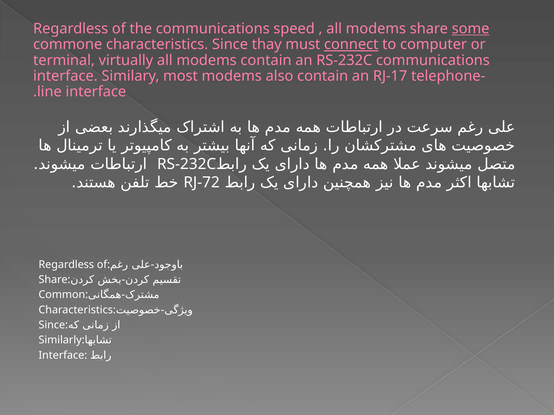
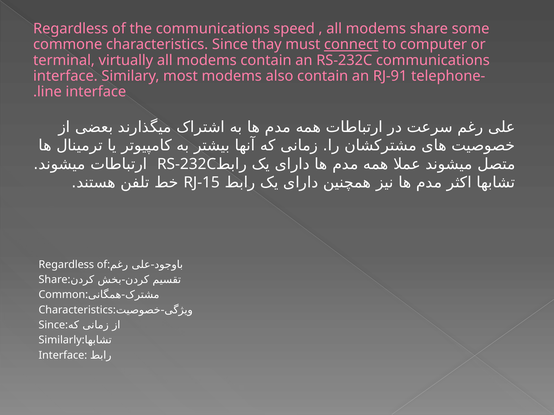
some underline: present -> none
RJ-17: RJ-17 -> RJ-91
RJ-72: RJ-72 -> RJ-15
